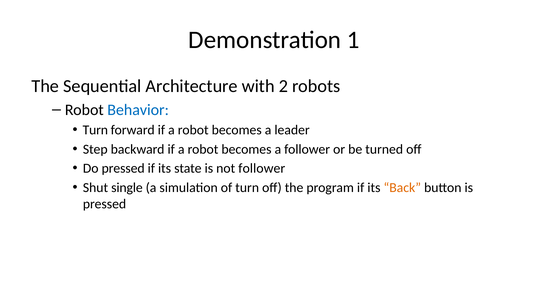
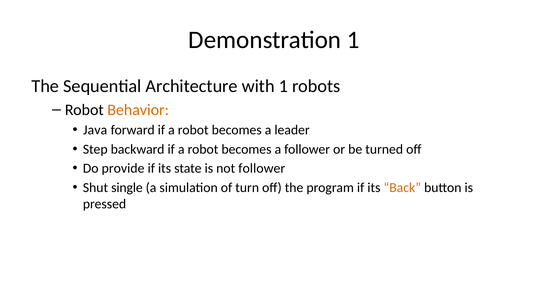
with 2: 2 -> 1
Behavior colour: blue -> orange
Turn at (95, 130): Turn -> Java
Do pressed: pressed -> provide
